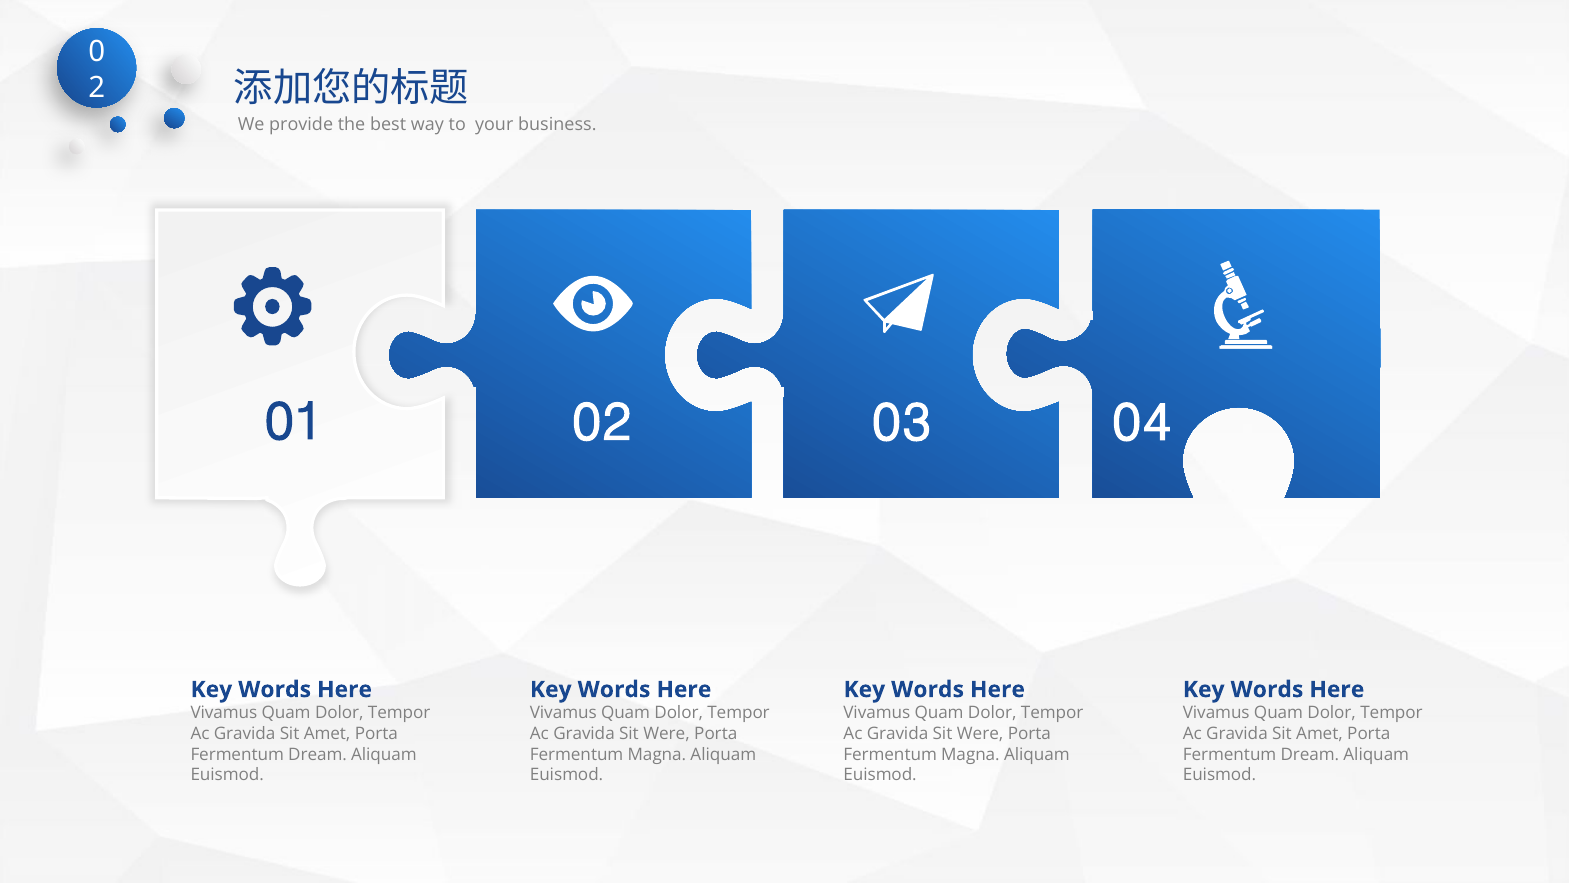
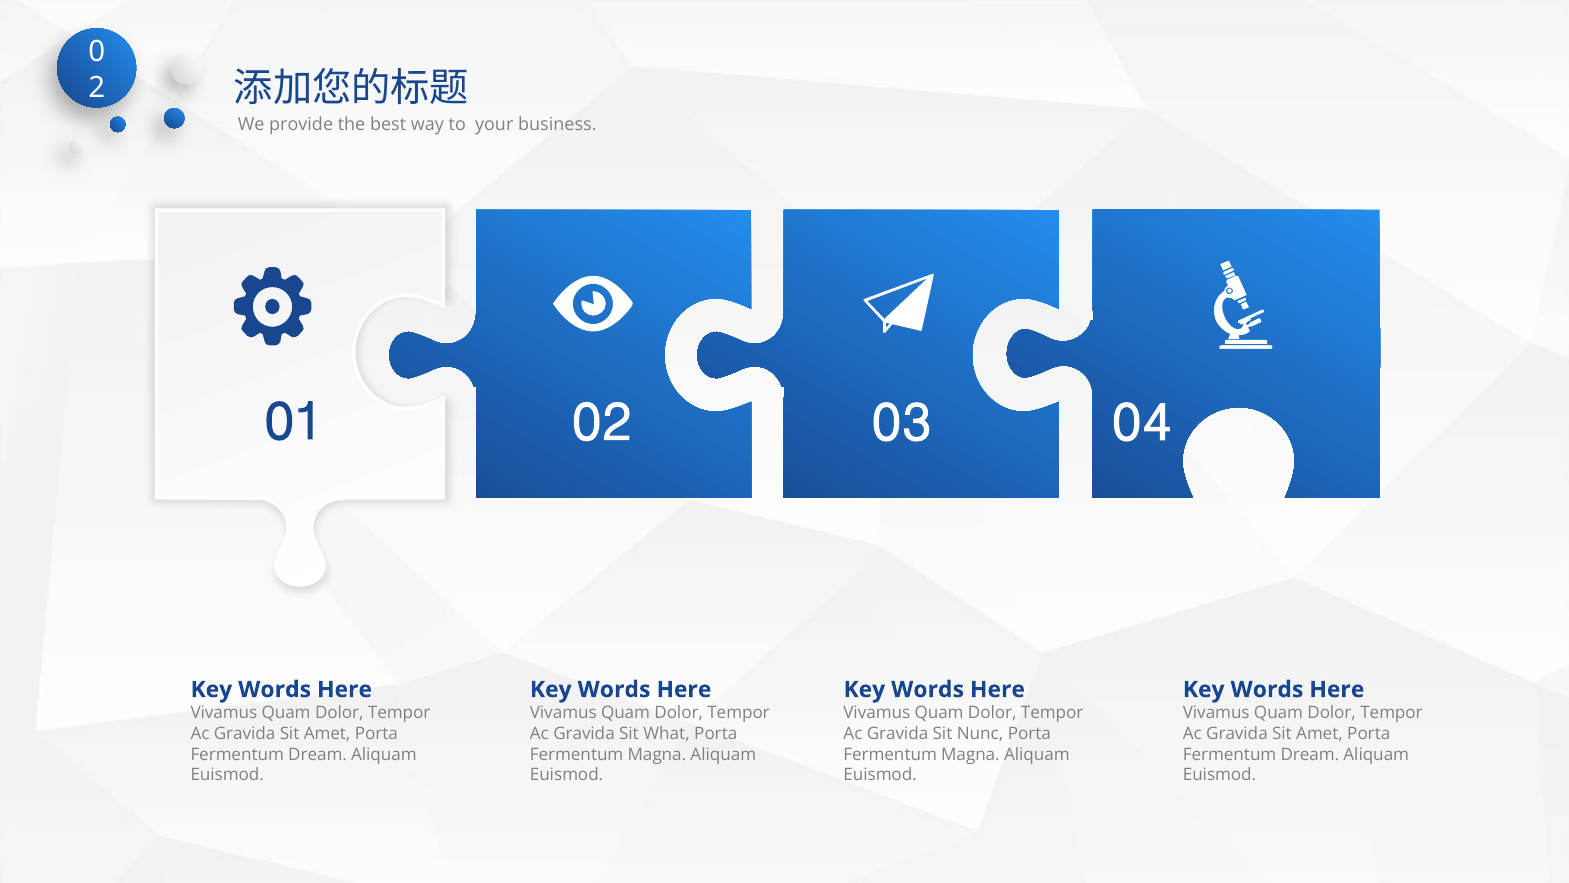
Were at (667, 733): Were -> What
Were at (980, 733): Were -> Nunc
